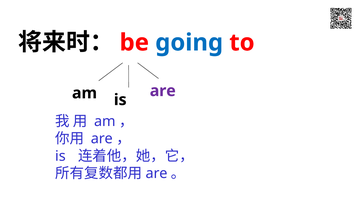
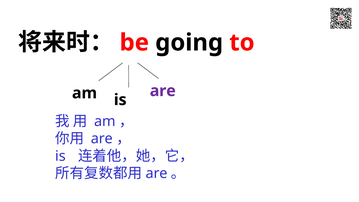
going colour: blue -> black
